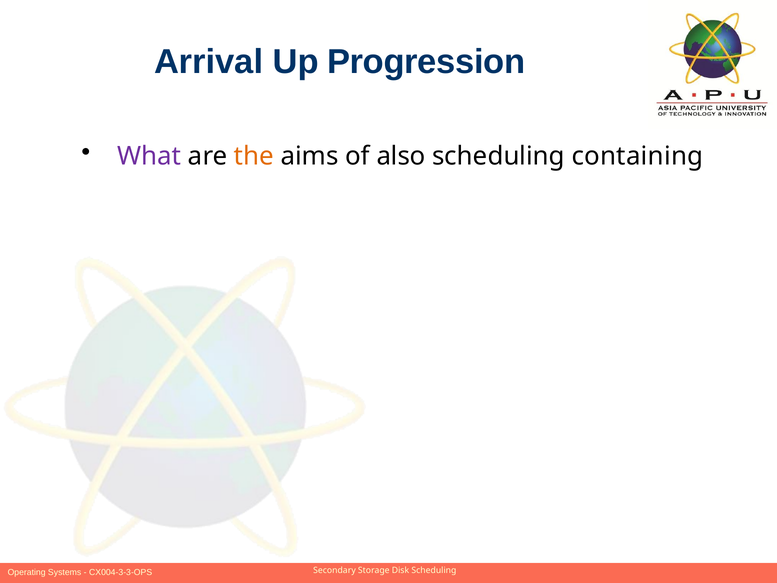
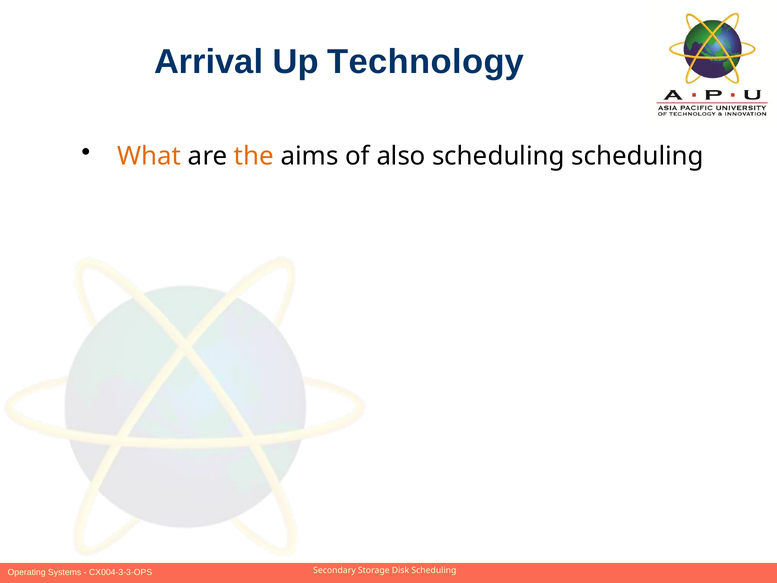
Progression: Progression -> Technology
What colour: purple -> orange
scheduling containing: containing -> scheduling
